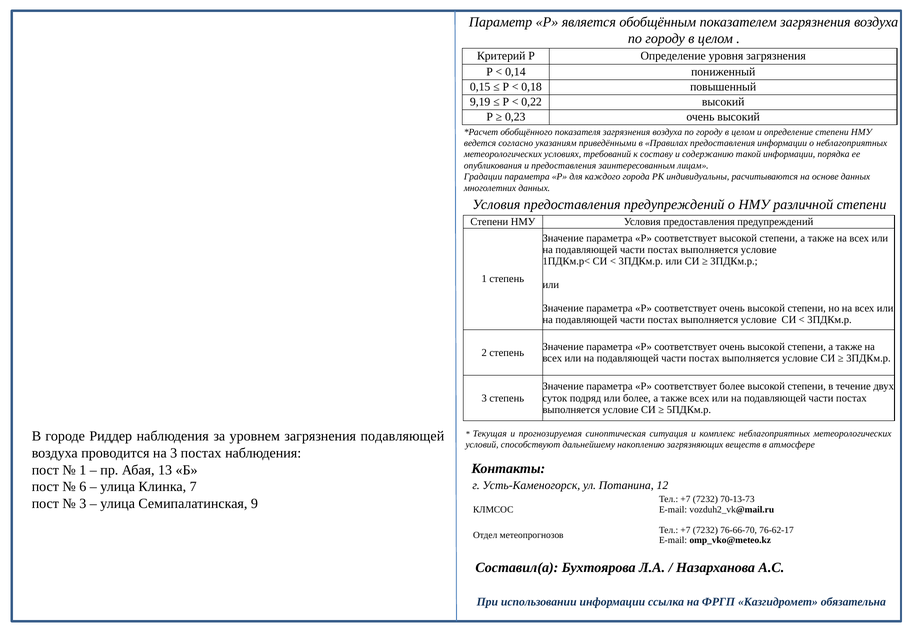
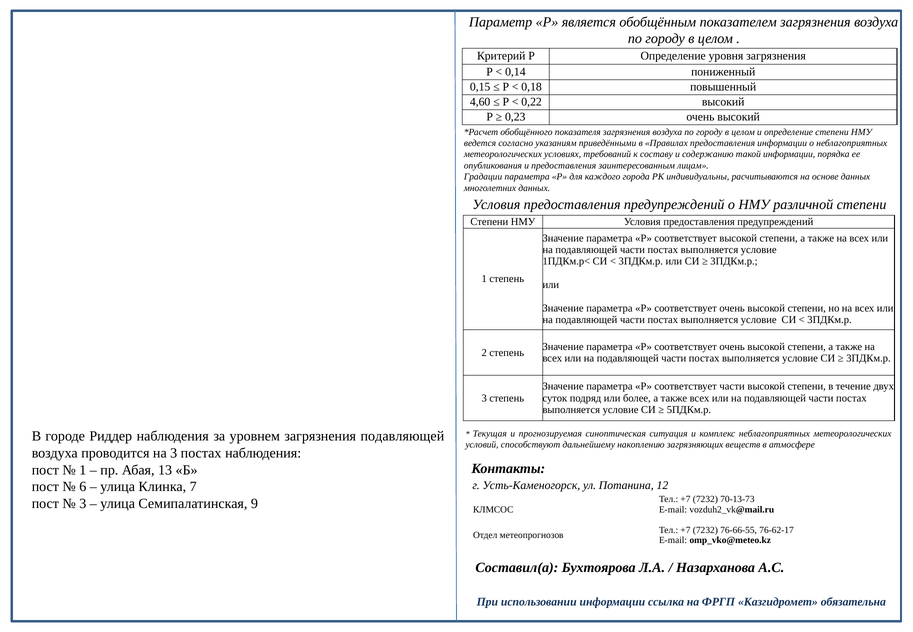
9,19: 9,19 -> 4,60
соответствует более: более -> части
76-66-70: 76-66-70 -> 76-66-55
